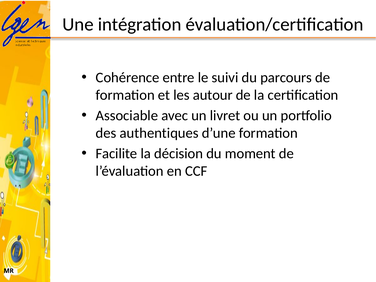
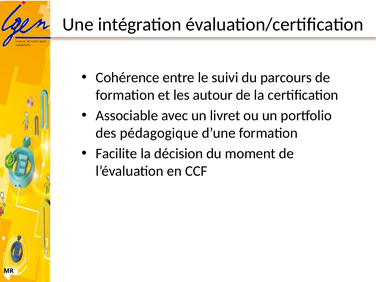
authentiques: authentiques -> pédagogique
